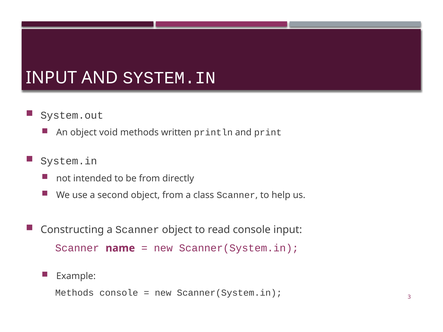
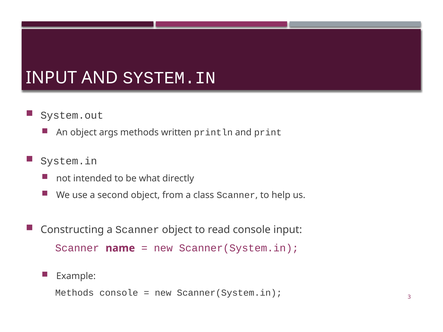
void: void -> args
be from: from -> what
